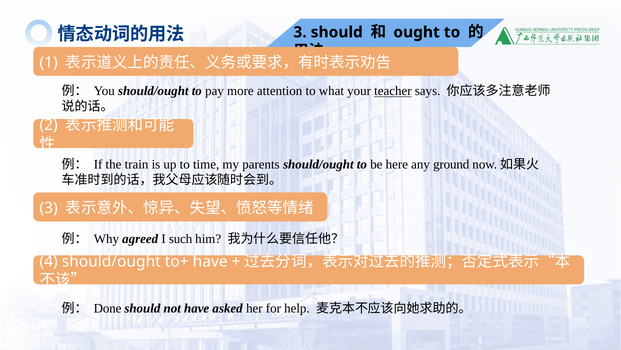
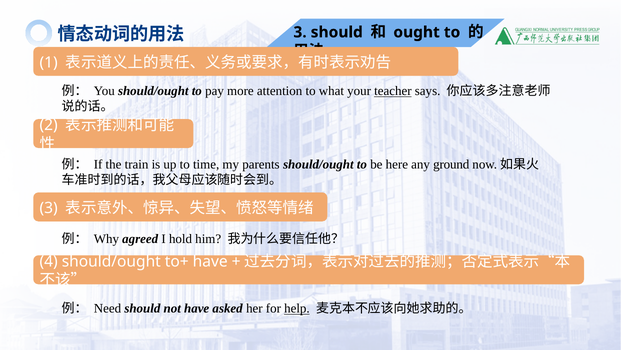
such: such -> hold
Done: Done -> Need
help underline: none -> present
